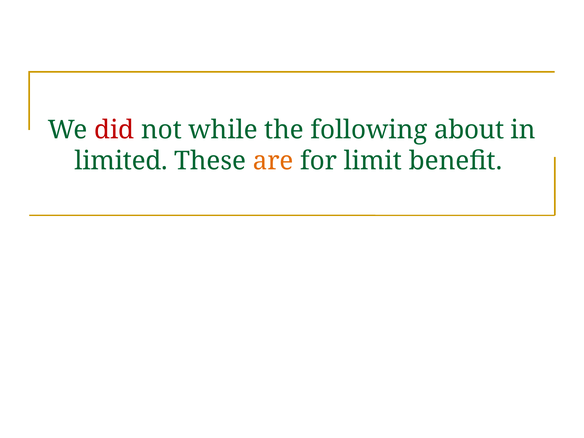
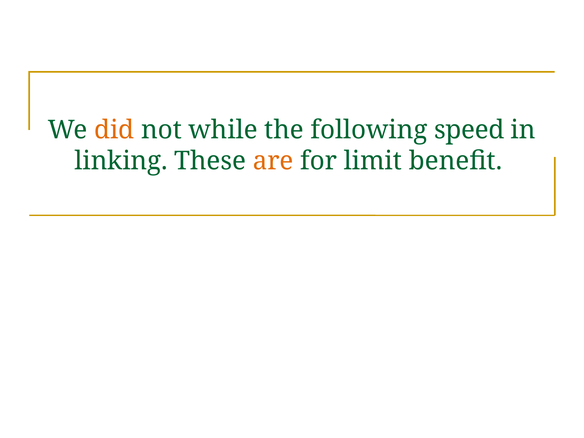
did colour: red -> orange
about: about -> speed
limited: limited -> linking
